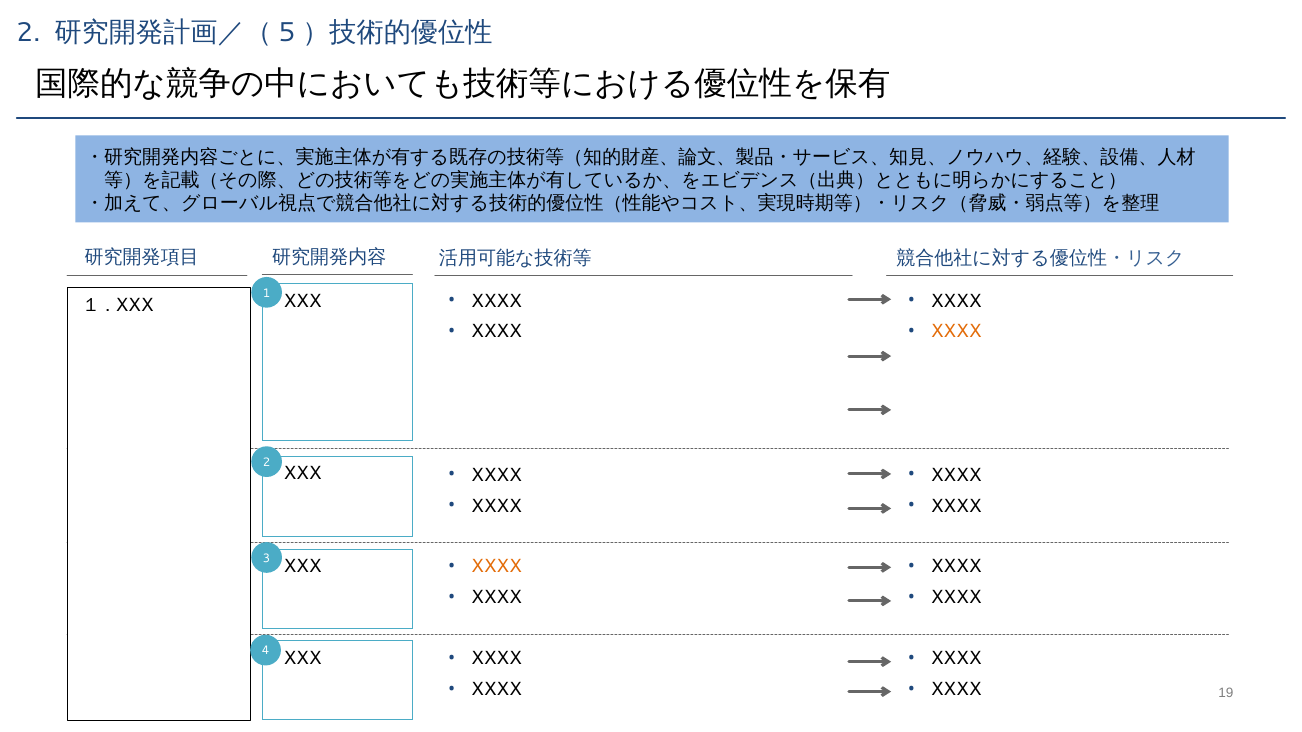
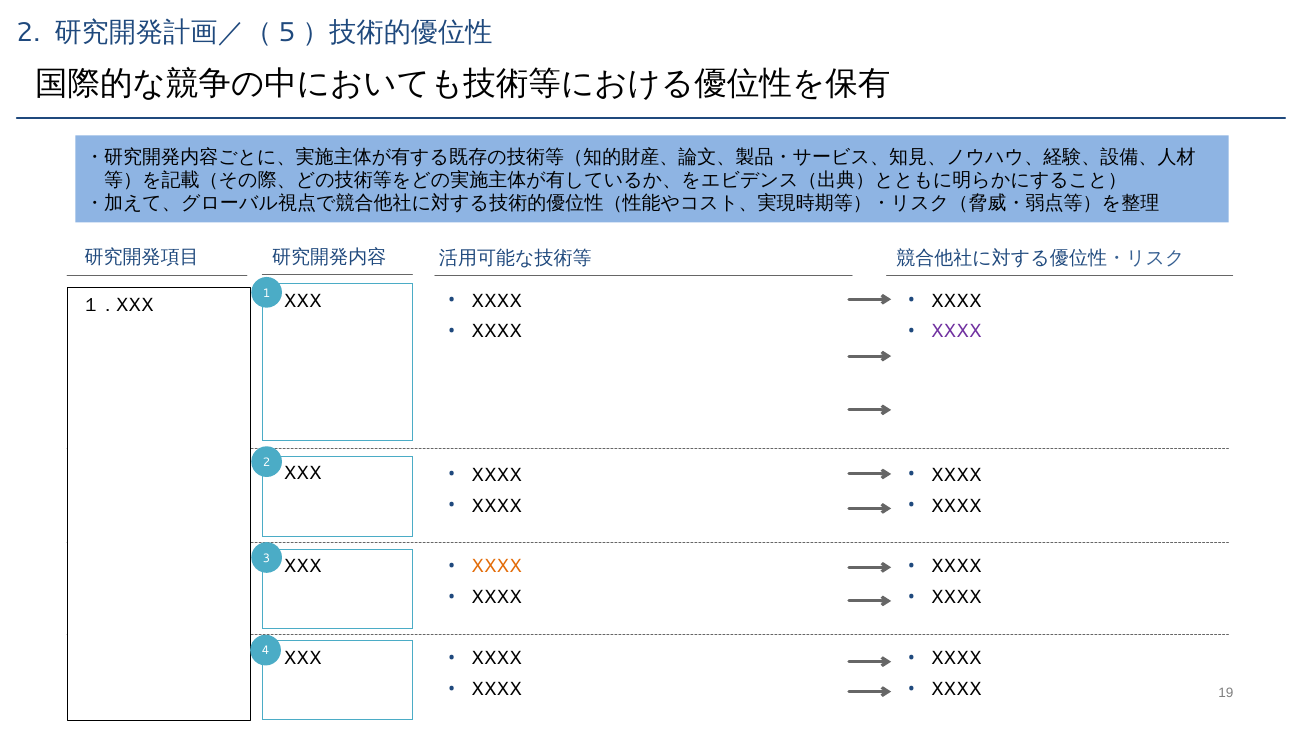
XXXX at (956, 332) colour: orange -> purple
